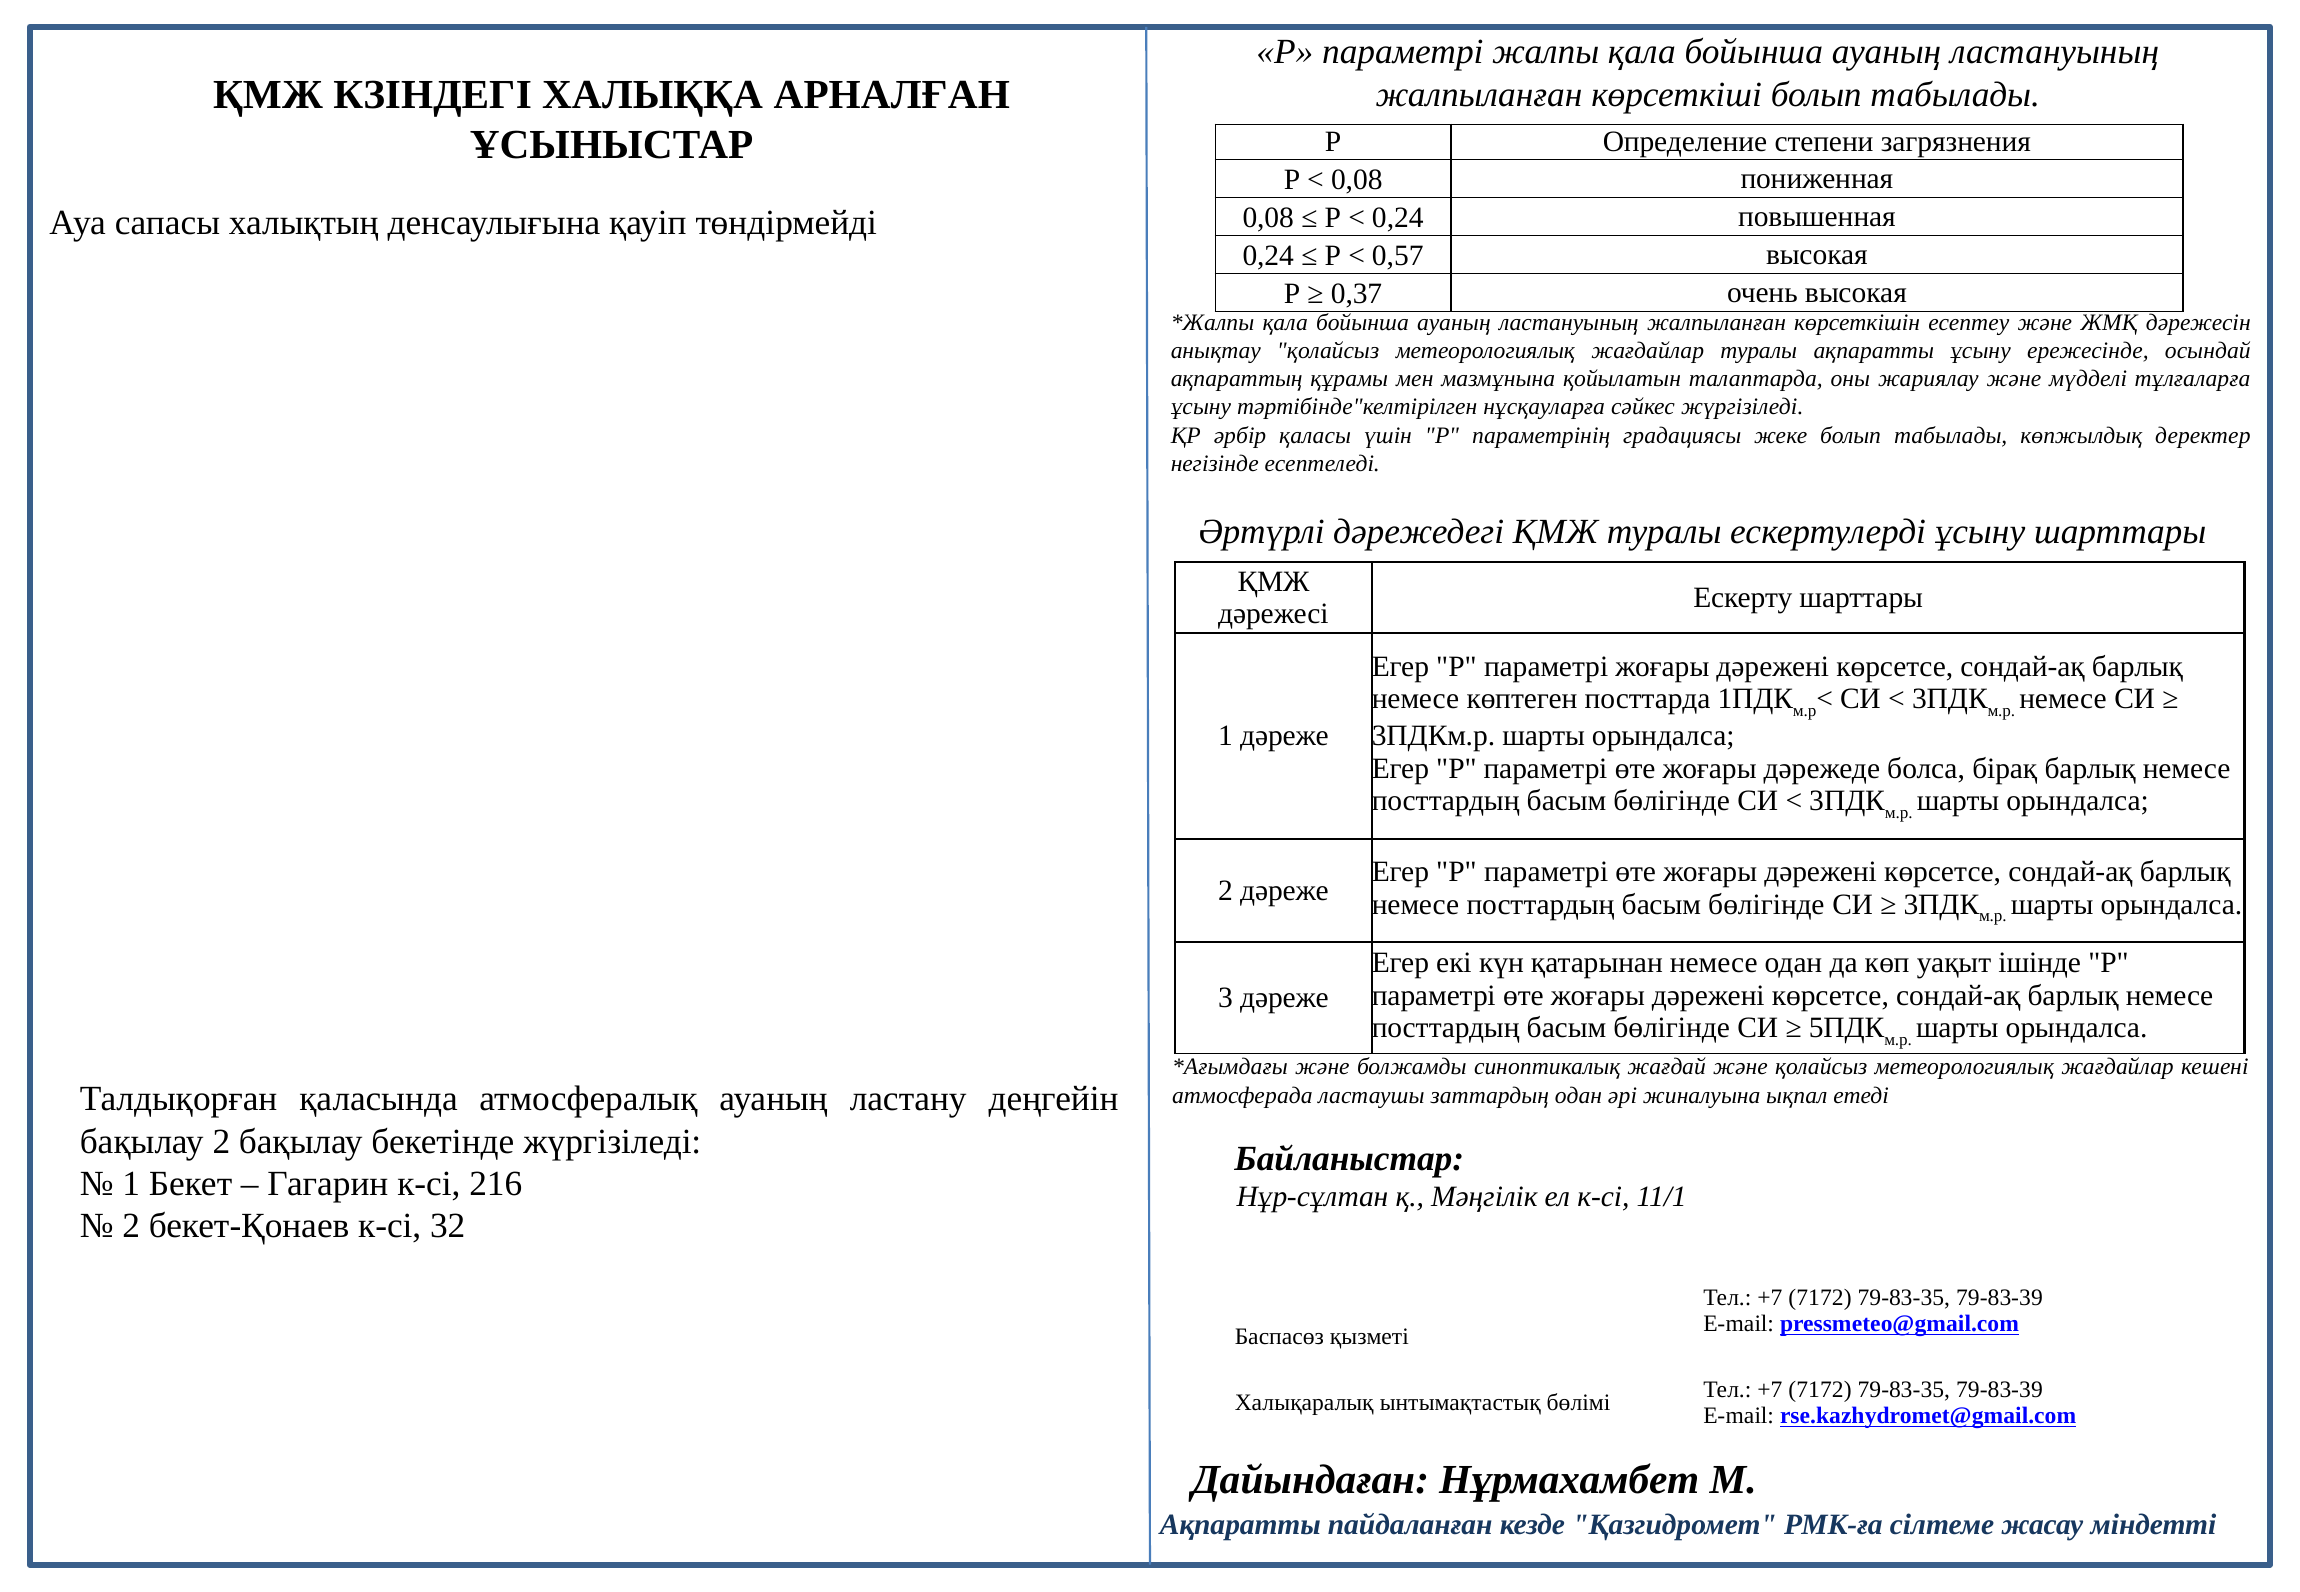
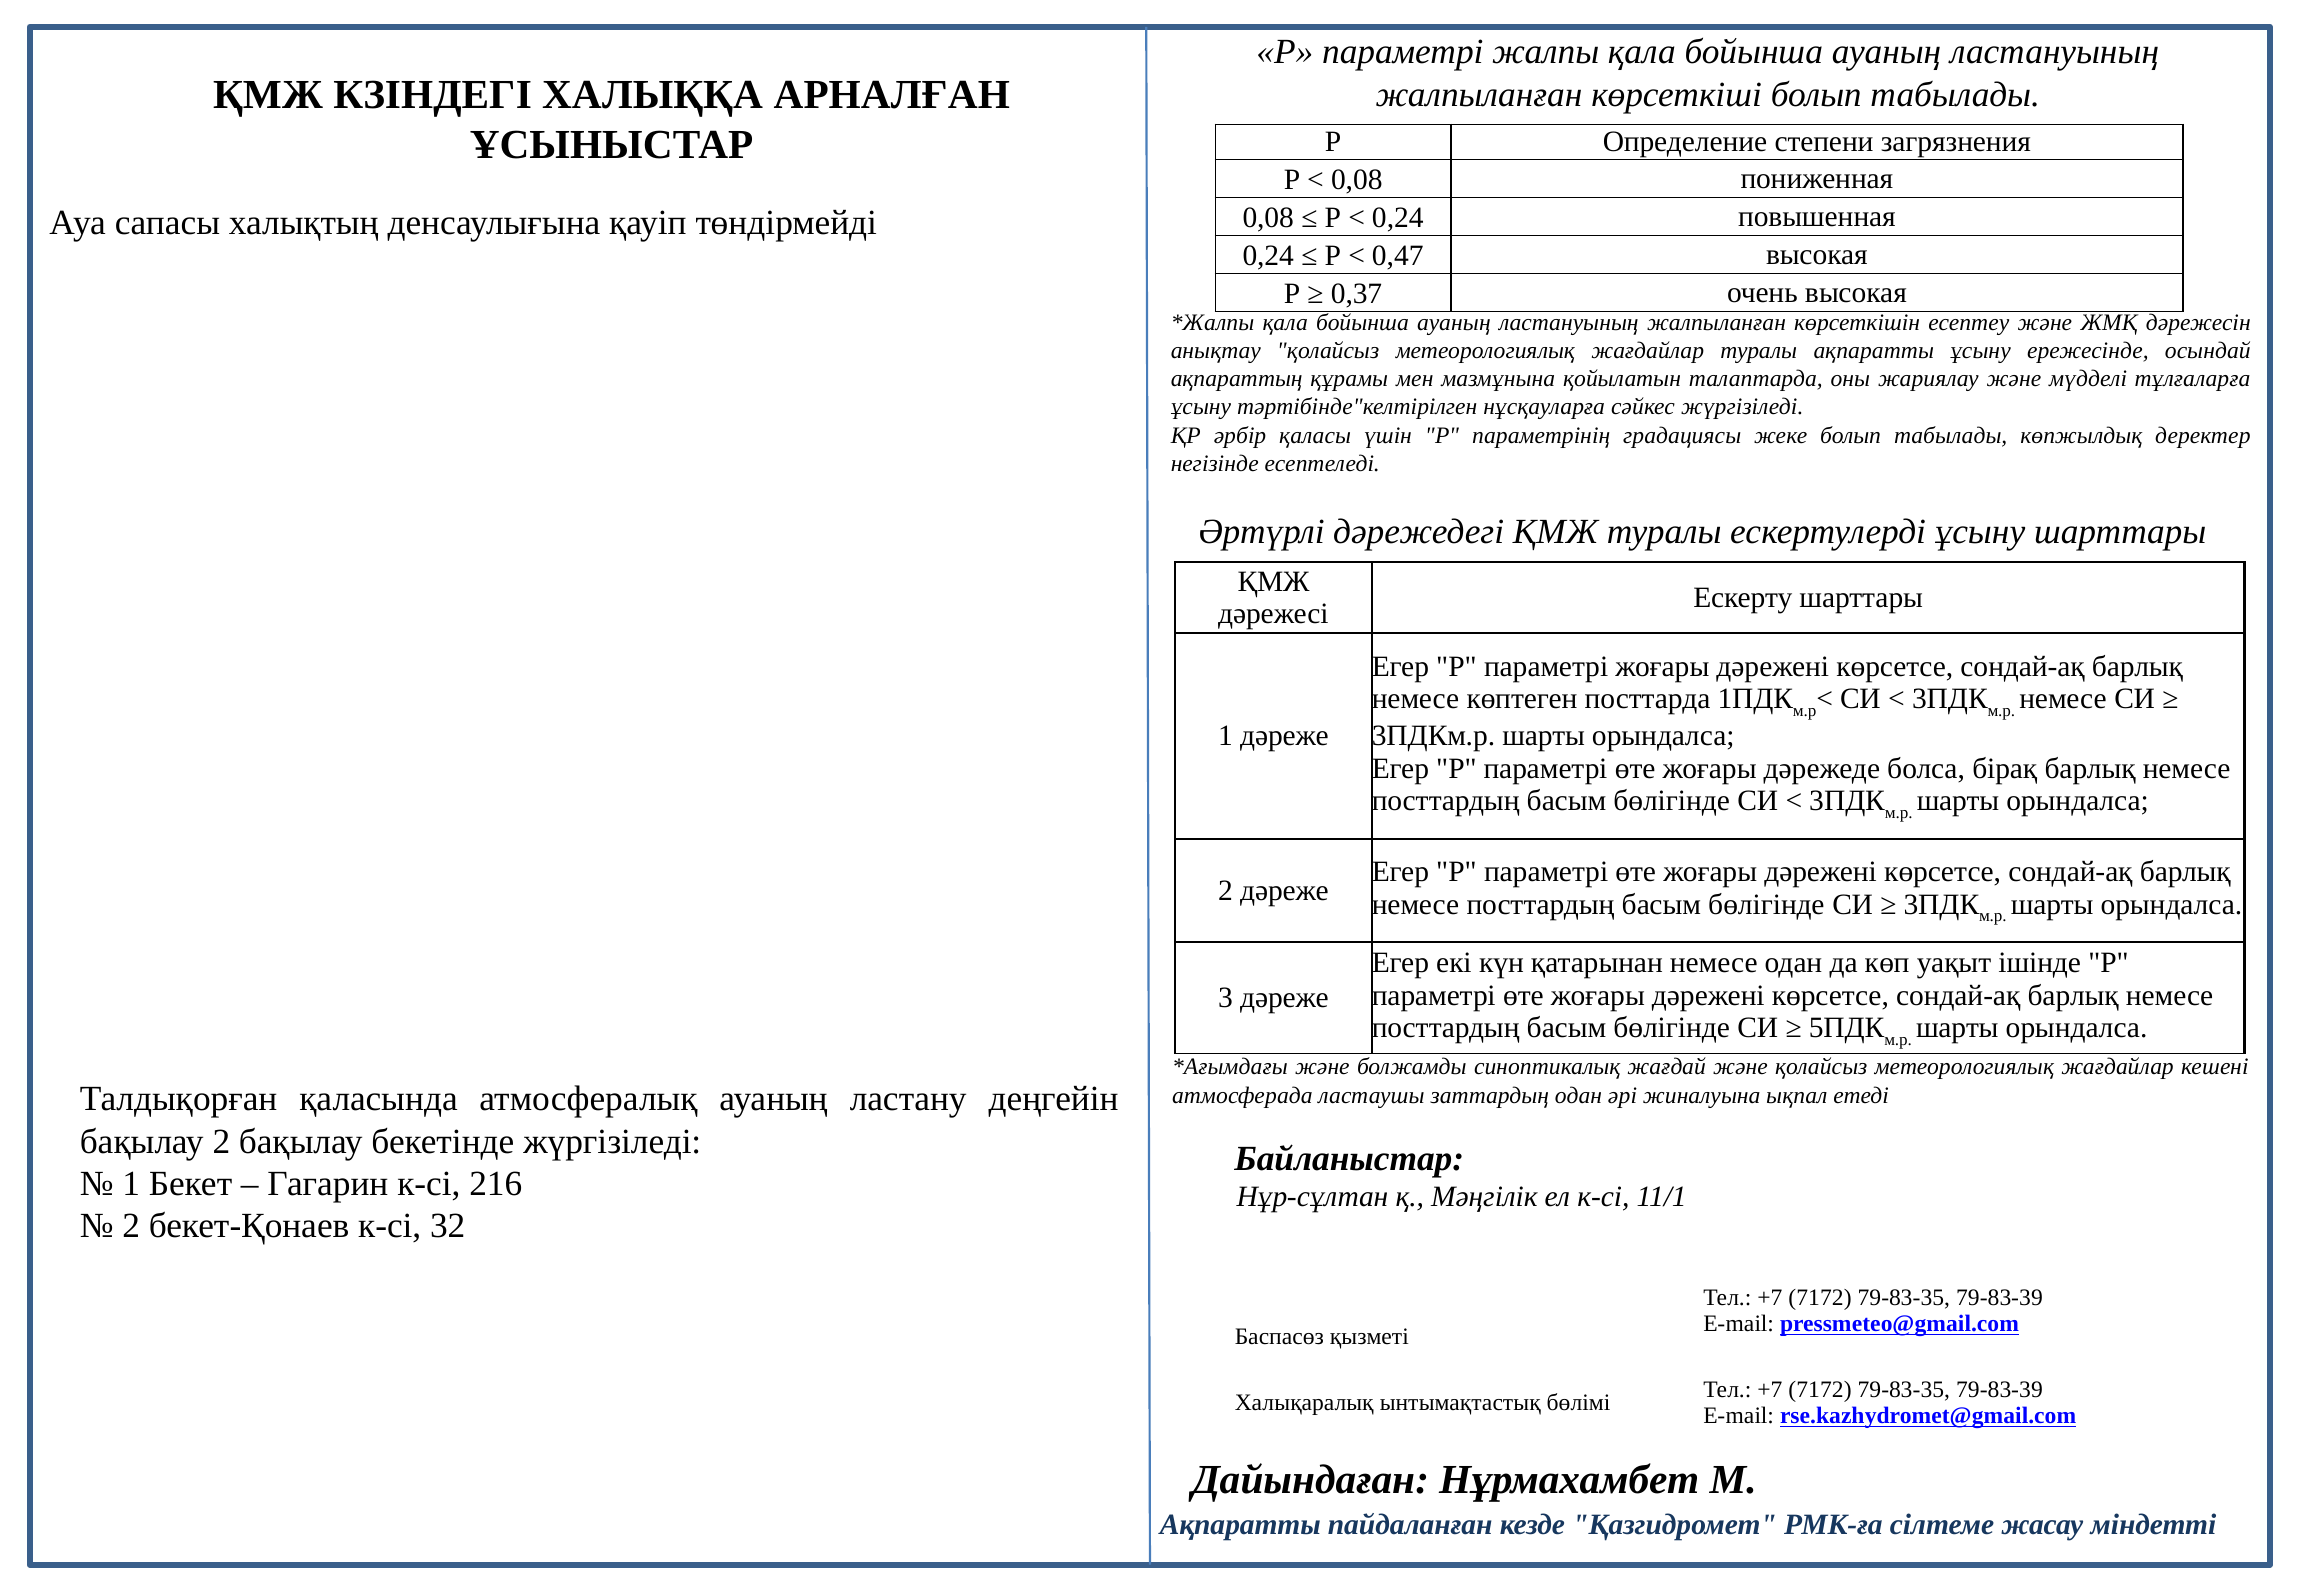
0,57: 0,57 -> 0,47
